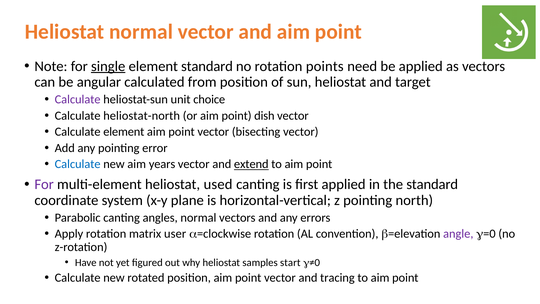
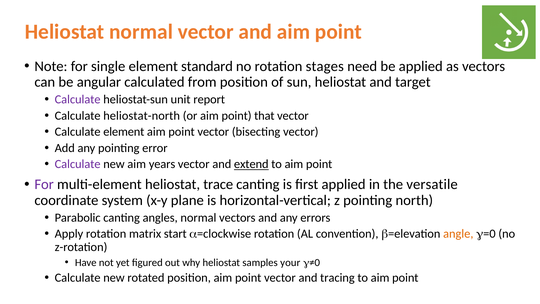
single underline: present -> none
points: points -> stages
choice: choice -> report
dish: dish -> that
Calculate at (78, 164) colour: blue -> purple
used: used -> trace
the standard: standard -> versatile
user: user -> start
angle colour: purple -> orange
start: start -> your
